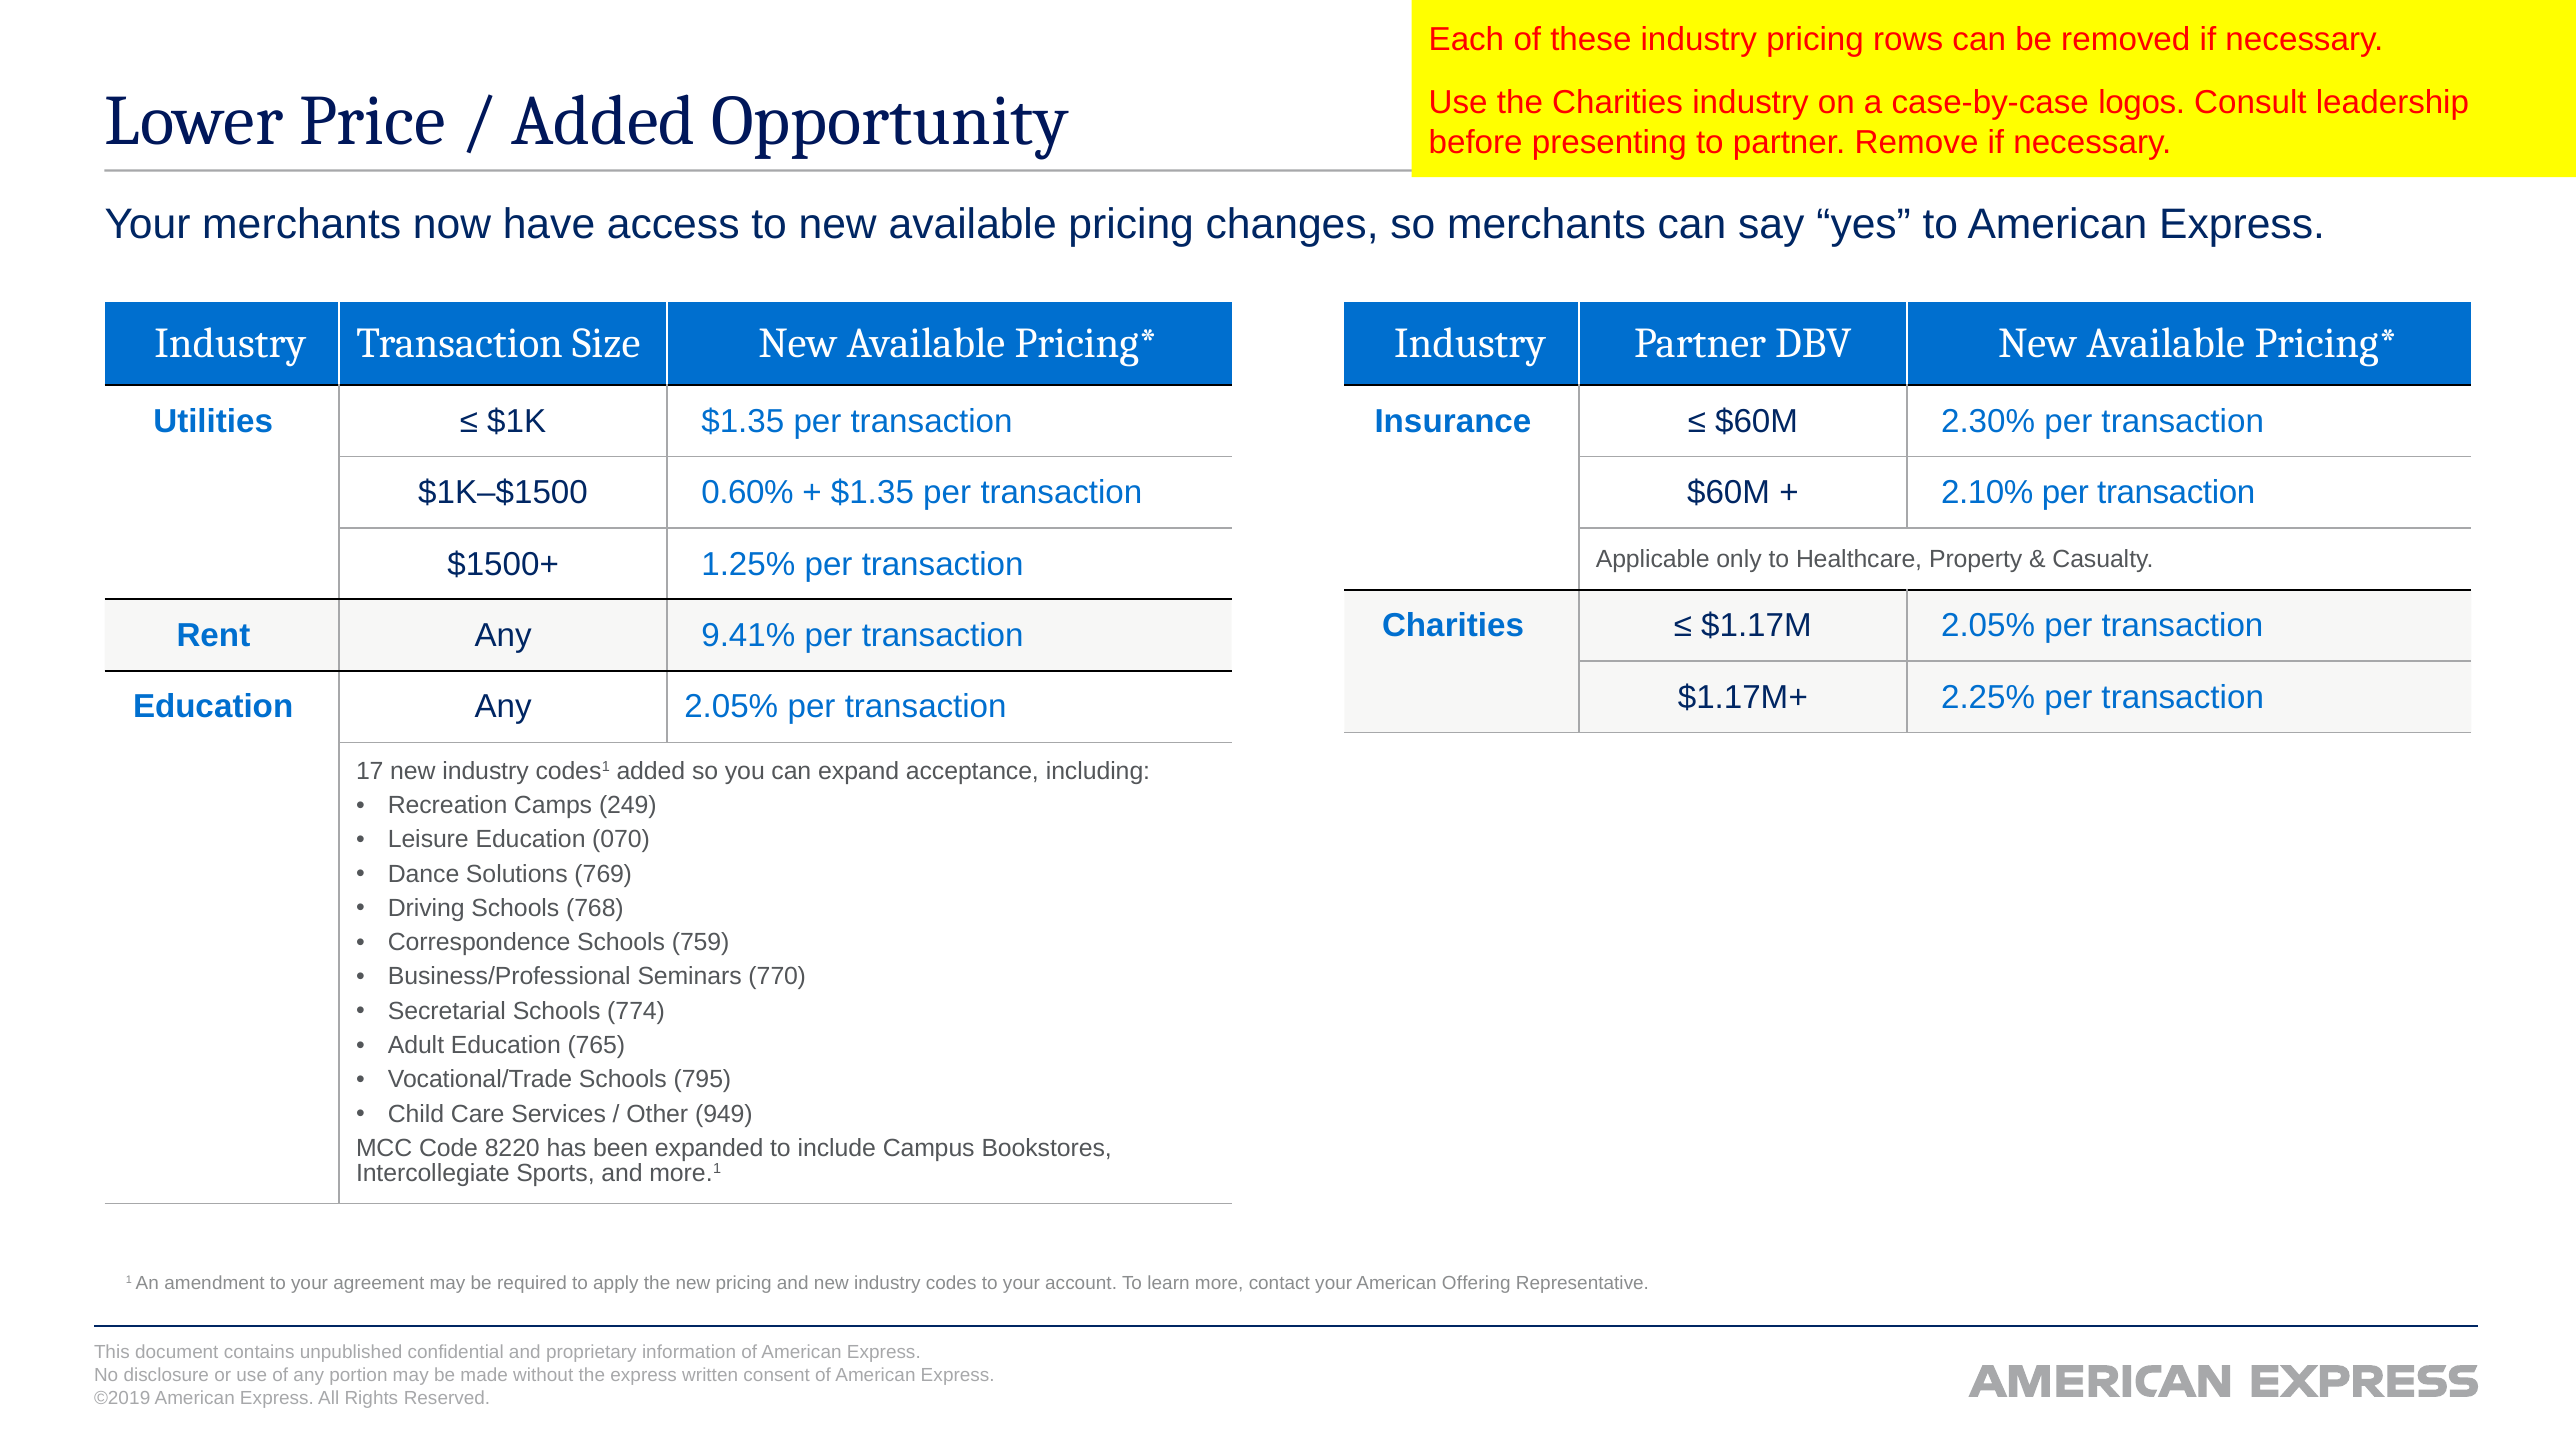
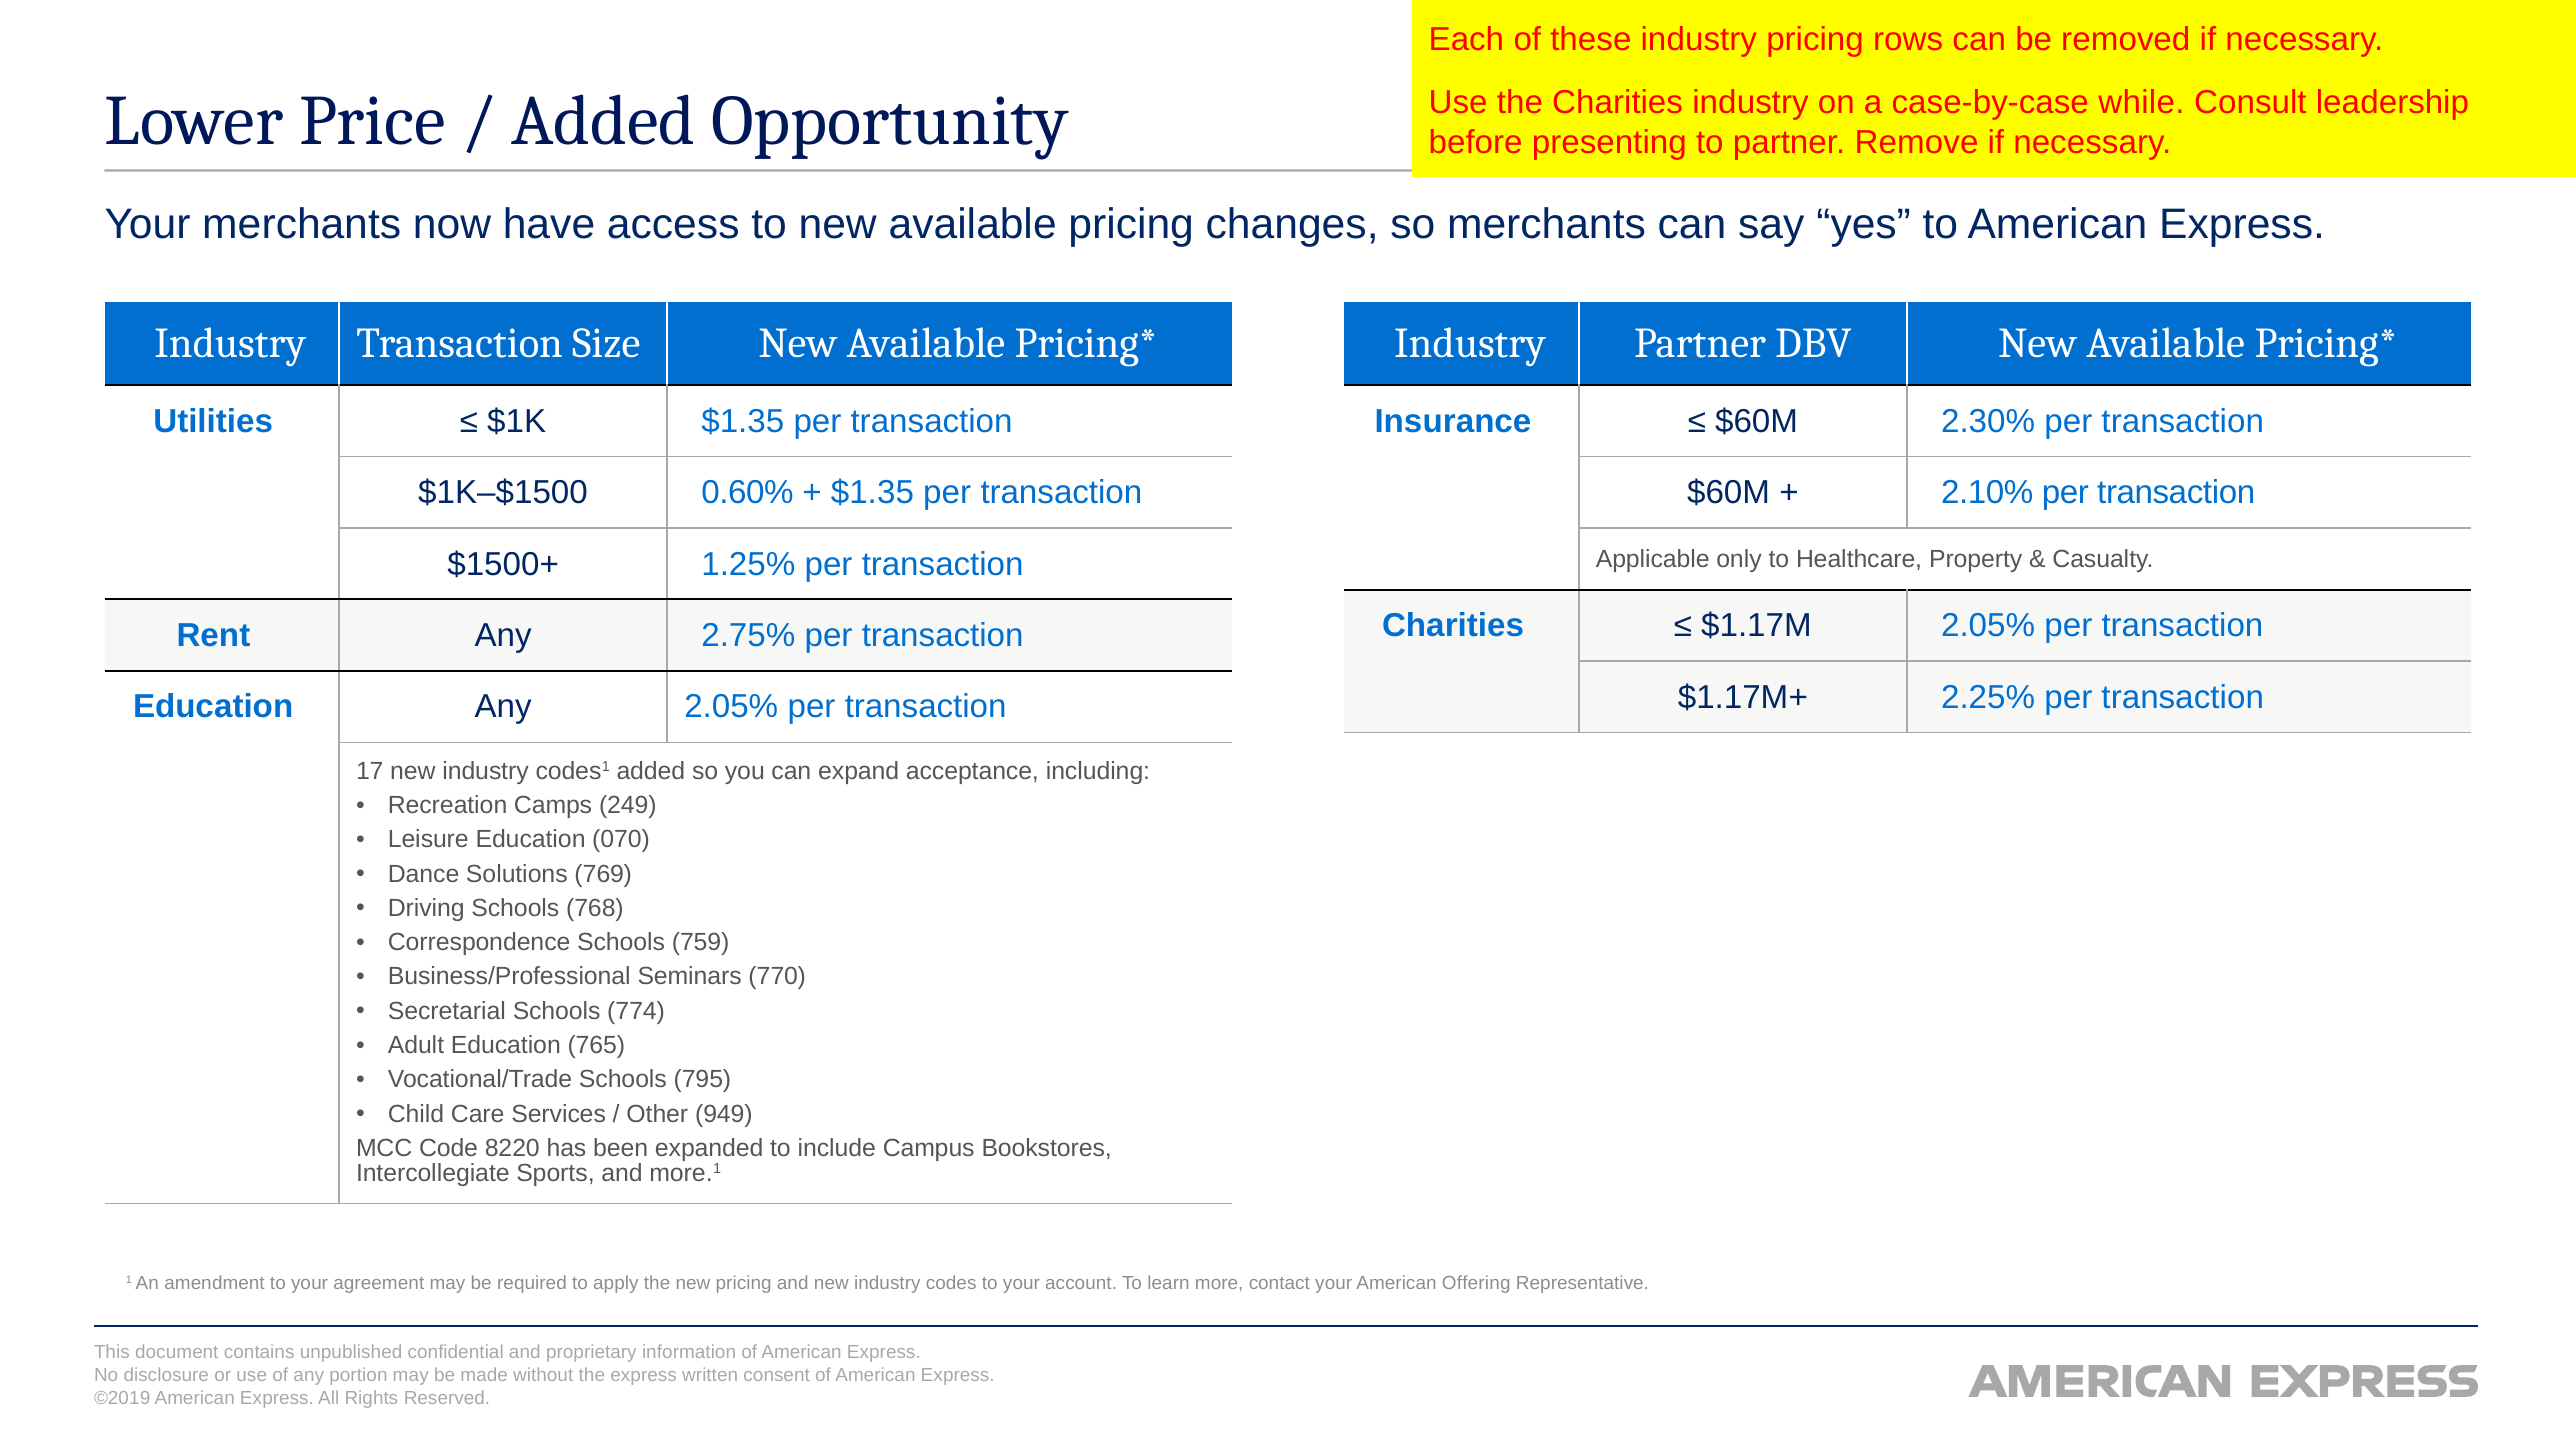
logos: logos -> while
9.41%: 9.41% -> 2.75%
